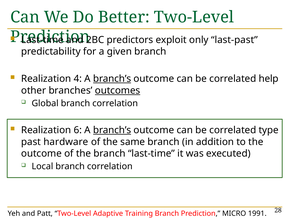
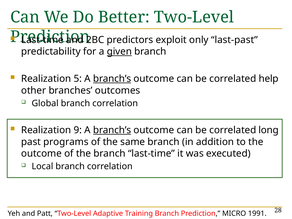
given underline: none -> present
4: 4 -> 5
outcomes underline: present -> none
6: 6 -> 9
type: type -> long
hardware: hardware -> programs
